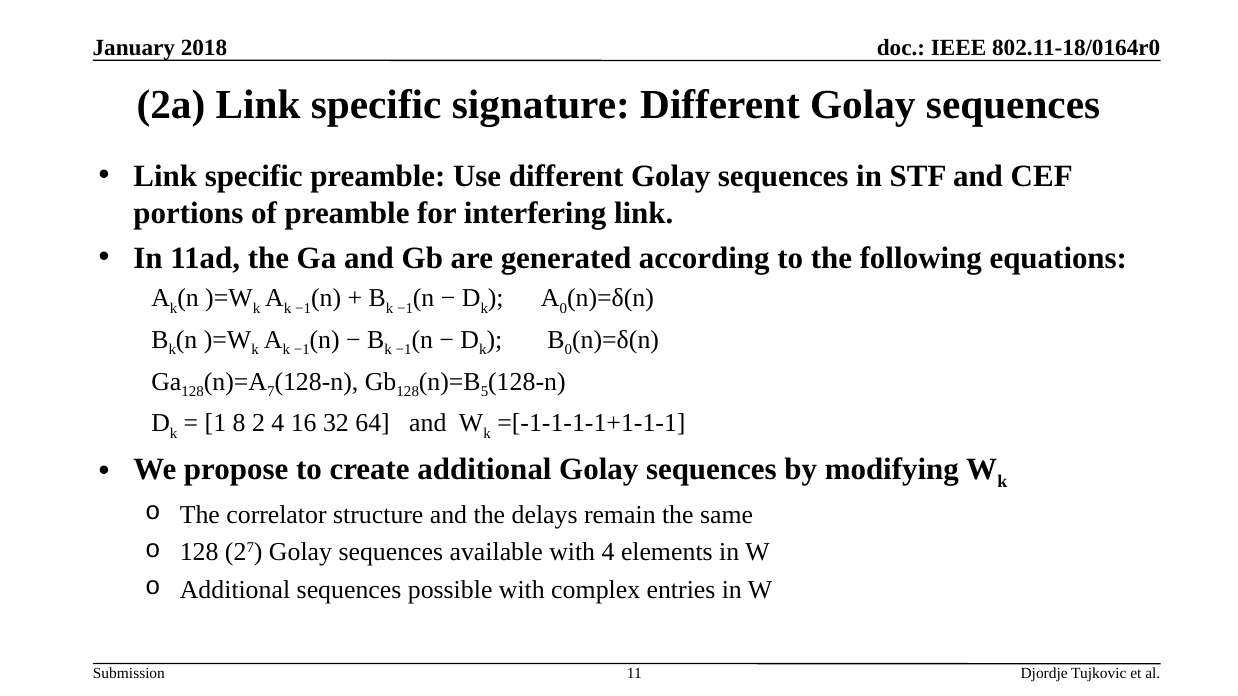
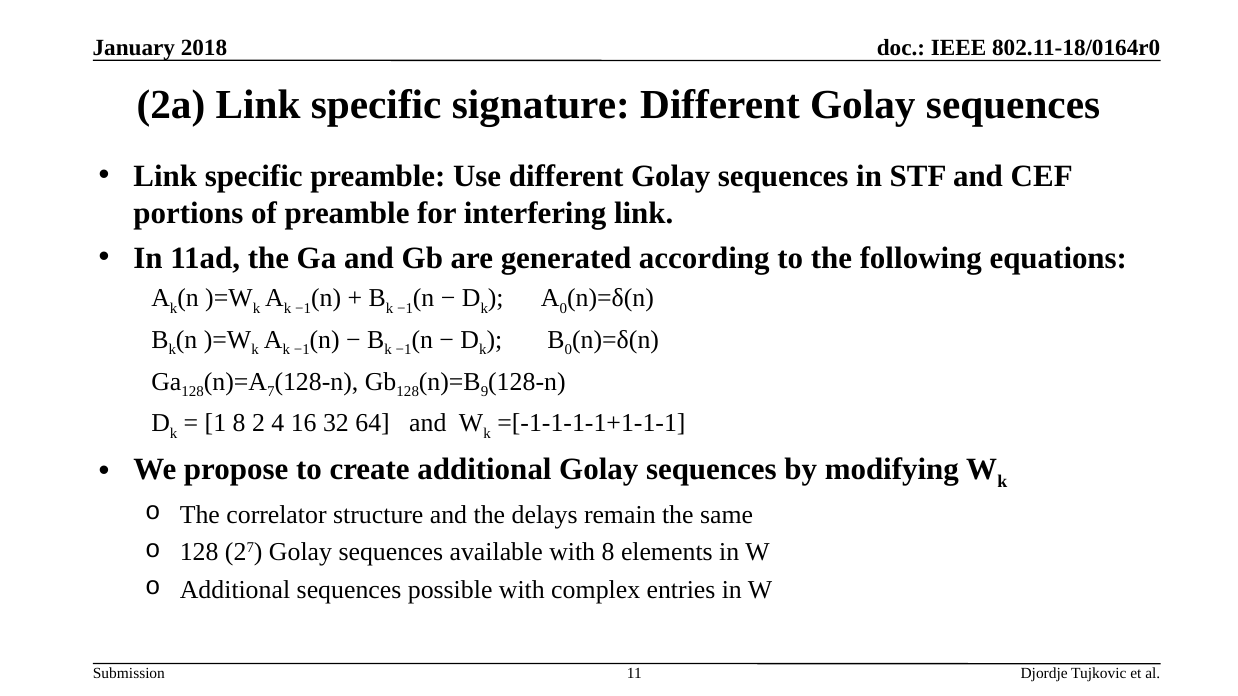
5: 5 -> 9
with 4: 4 -> 8
